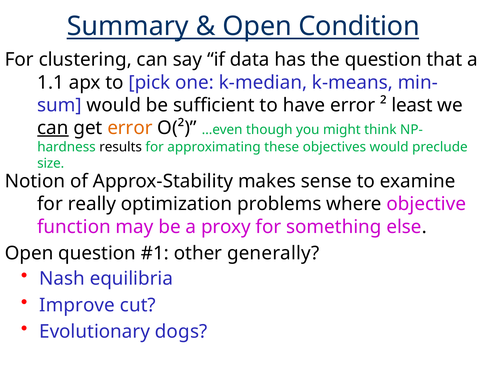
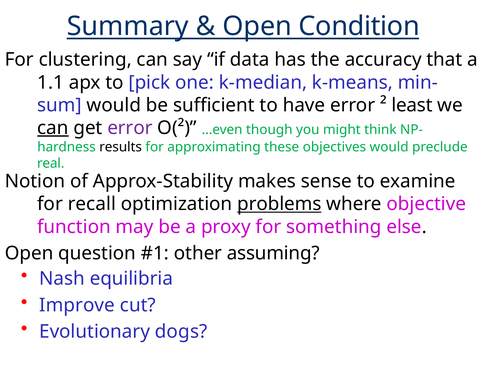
the question: question -> accuracy
error at (130, 128) colour: orange -> purple
size: size -> real
really: really -> recall
problems underline: none -> present
generally: generally -> assuming
